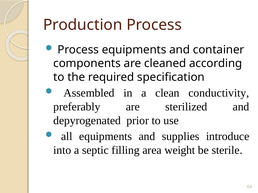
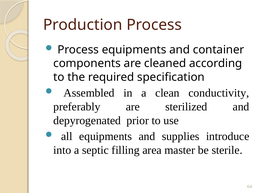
weight: weight -> master
